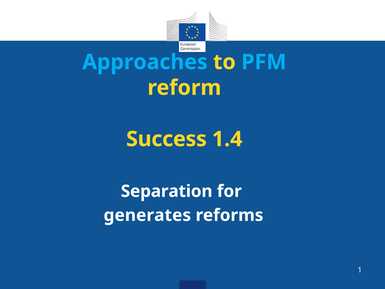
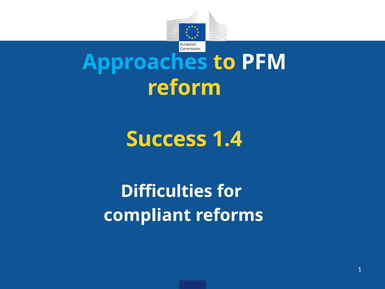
PFM colour: light blue -> white
Separation: Separation -> Difficulties
generates: generates -> compliant
